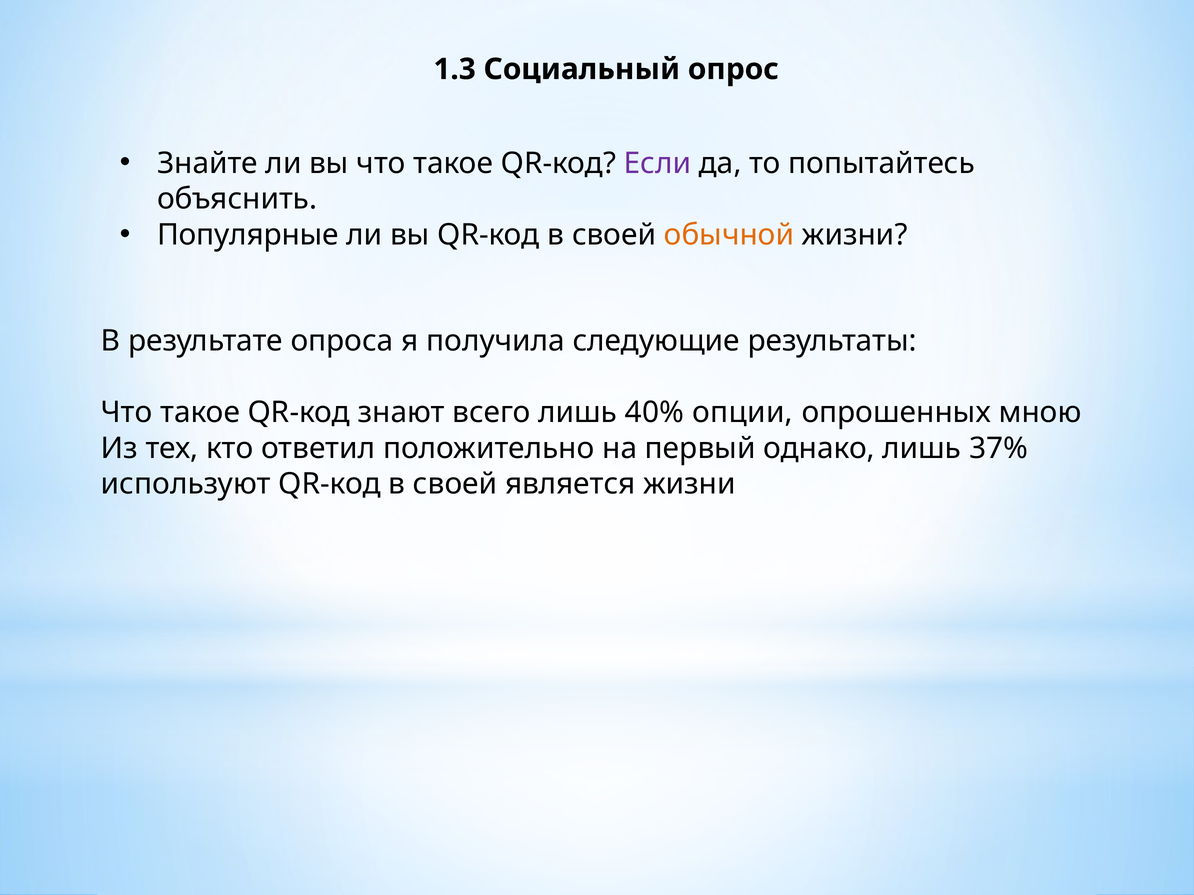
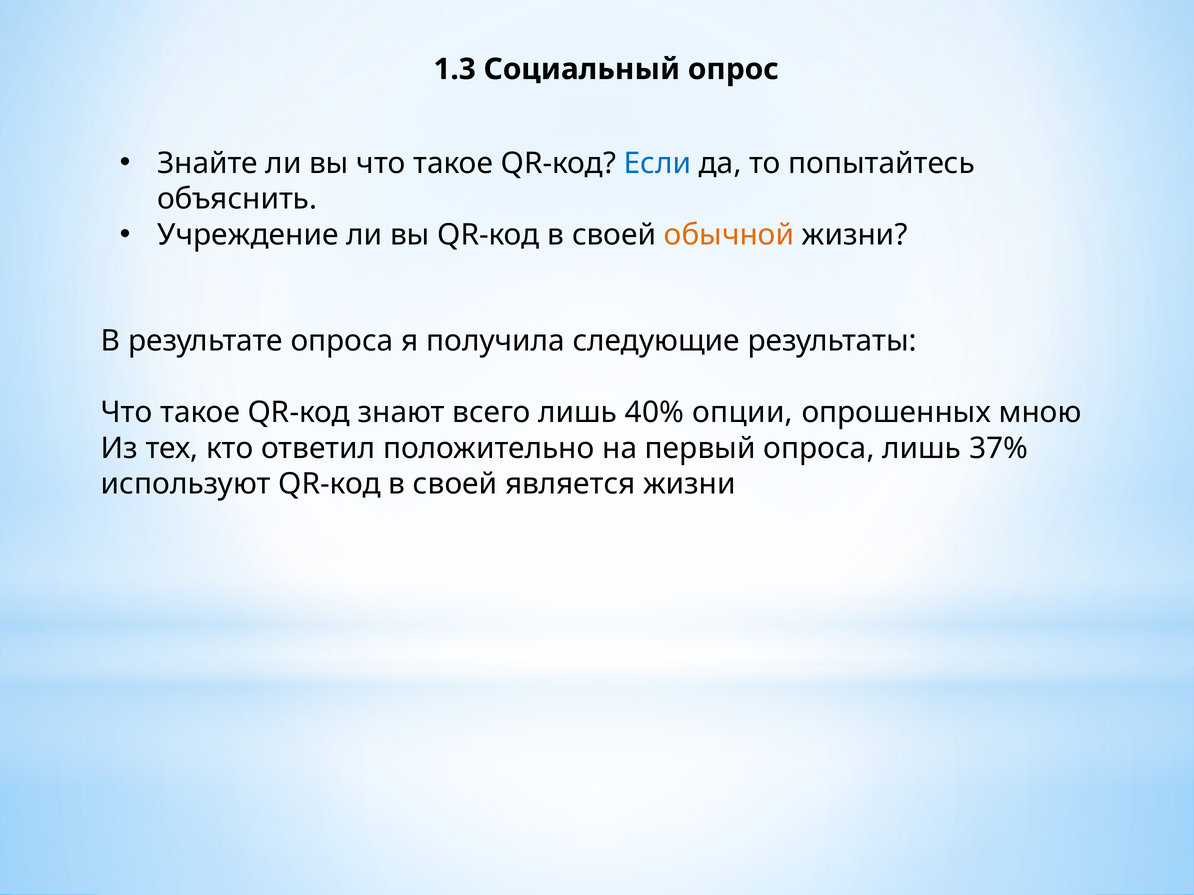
Если colour: purple -> blue
Популярные: Популярные -> Учреждение
первый однако: однако -> опроса
